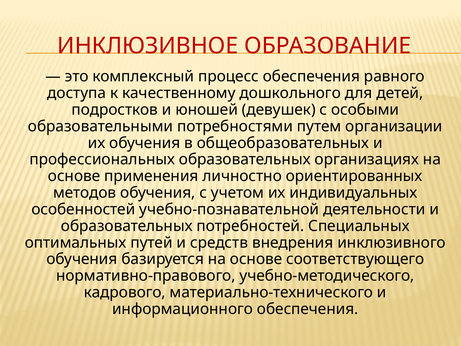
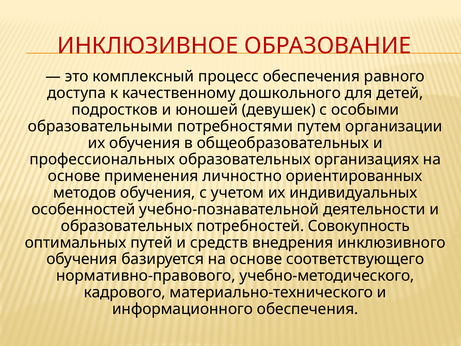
Специальных: Специальных -> Совокупность
